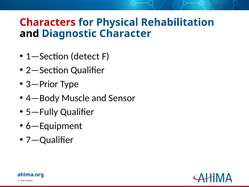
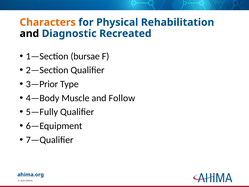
Characters colour: red -> orange
Character: Character -> Recreated
detect: detect -> bursae
Sensor: Sensor -> Follow
